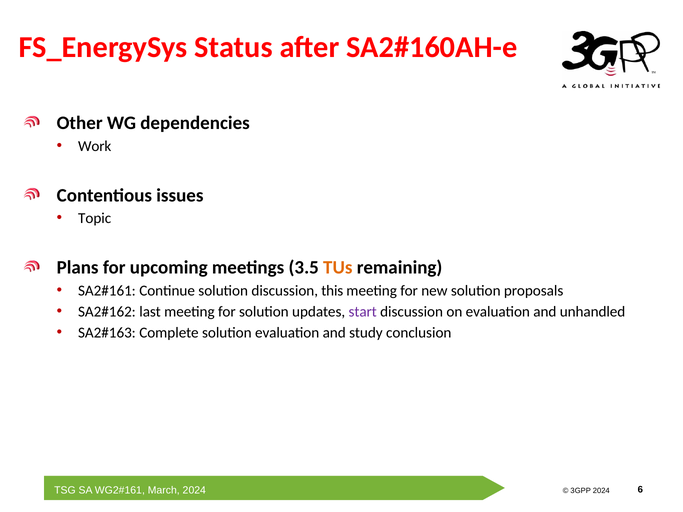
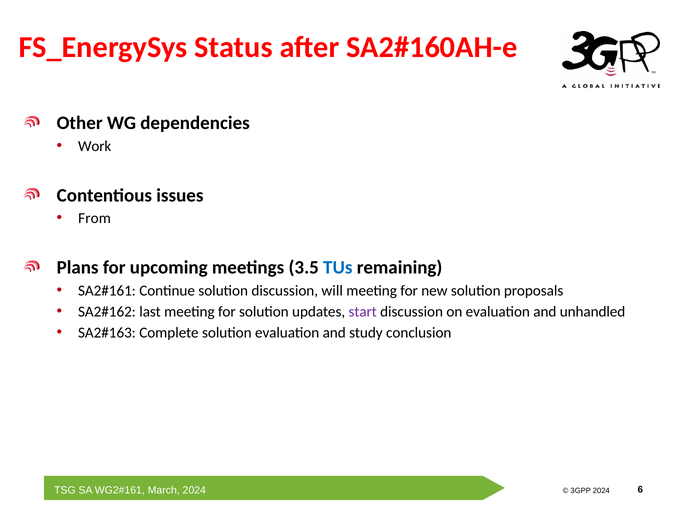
Topic: Topic -> From
TUs colour: orange -> blue
this: this -> will
